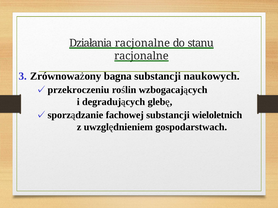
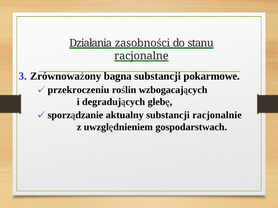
Działania racjonalne: racjonalne -> zasobności
naukowych: naukowych -> pokarmowe
fachowej: fachowej -> aktualny
wieloletnich: wieloletnich -> racjonalnie
